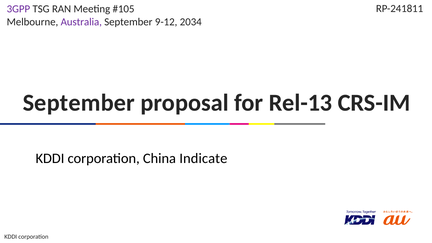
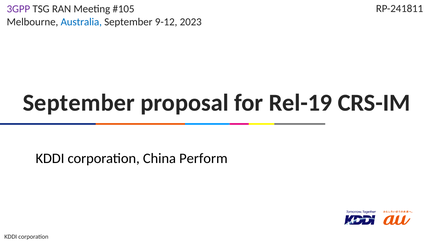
Australia colour: purple -> blue
2034: 2034 -> 2023
Rel-13: Rel-13 -> Rel-19
Indicate: Indicate -> Perform
